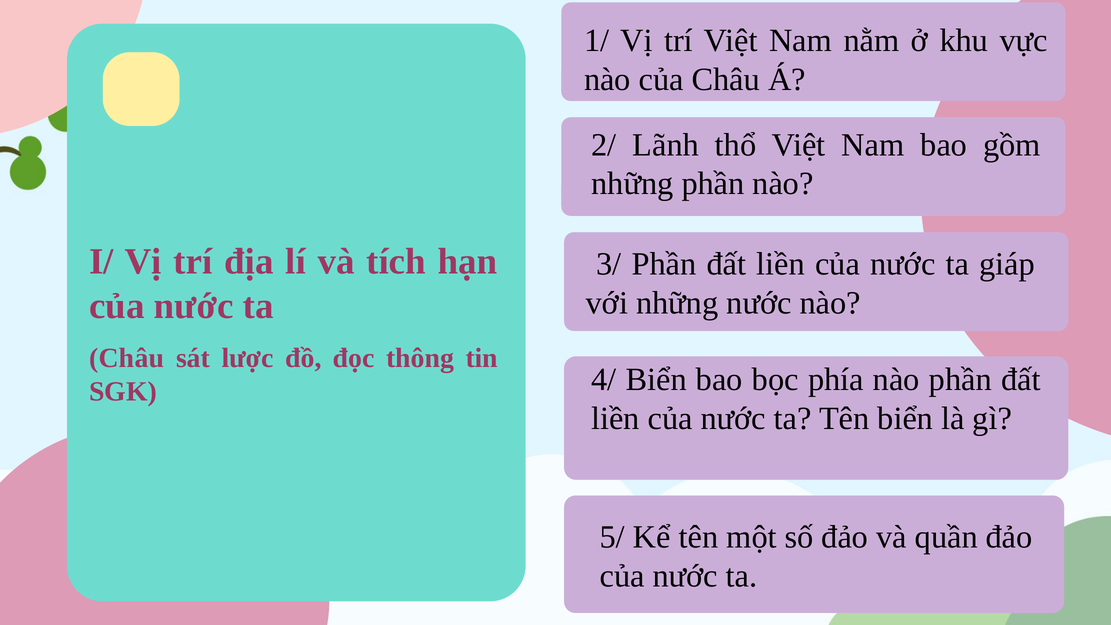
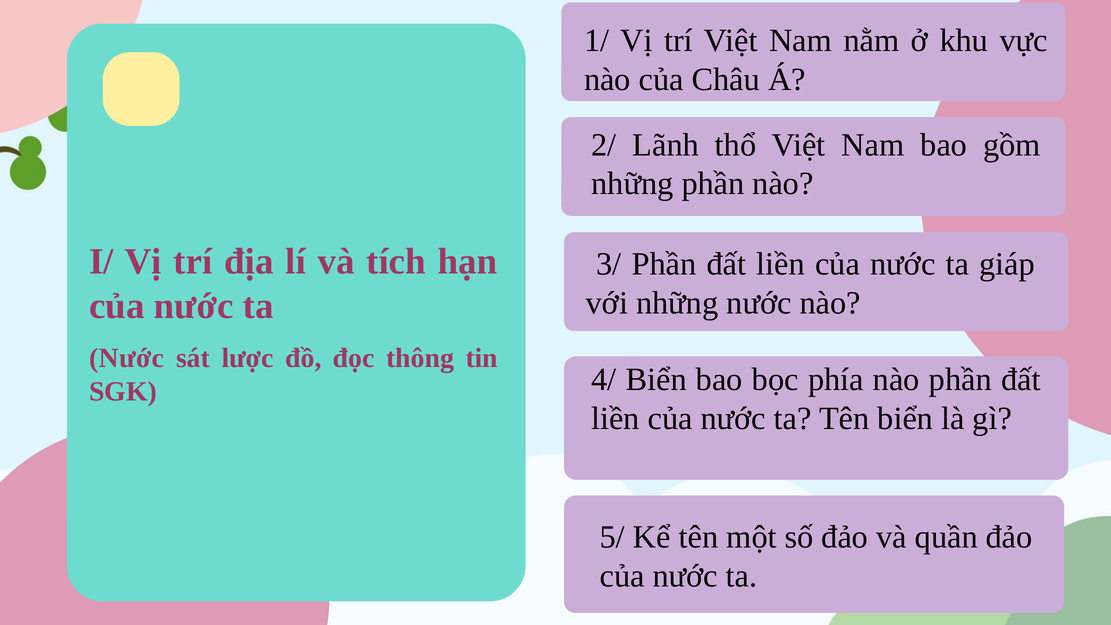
Châu at (127, 358): Châu -> Nước
